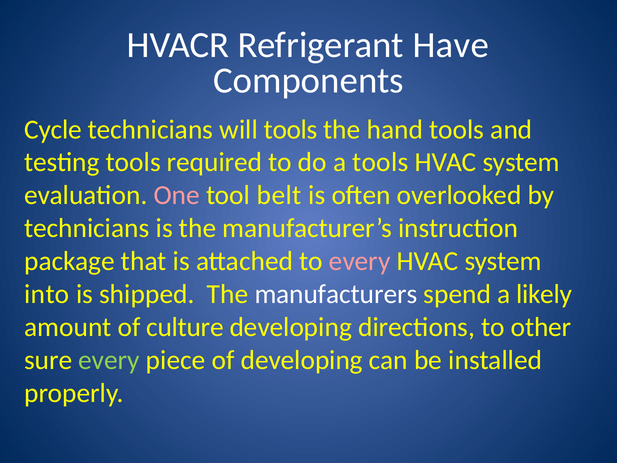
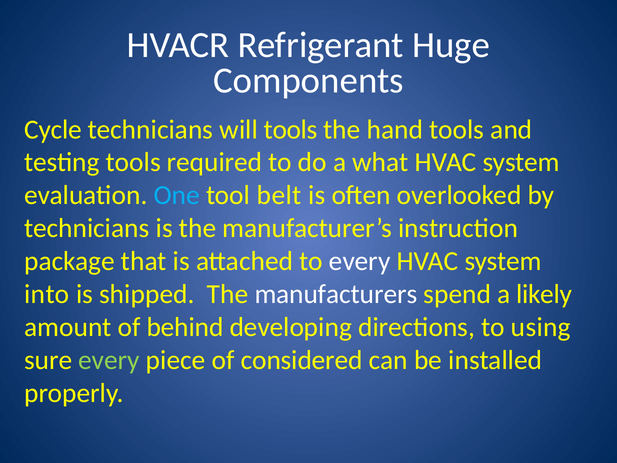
Have: Have -> Huge
a tools: tools -> what
One colour: pink -> light blue
every at (360, 261) colour: pink -> white
culture: culture -> behind
other: other -> using
of developing: developing -> considered
